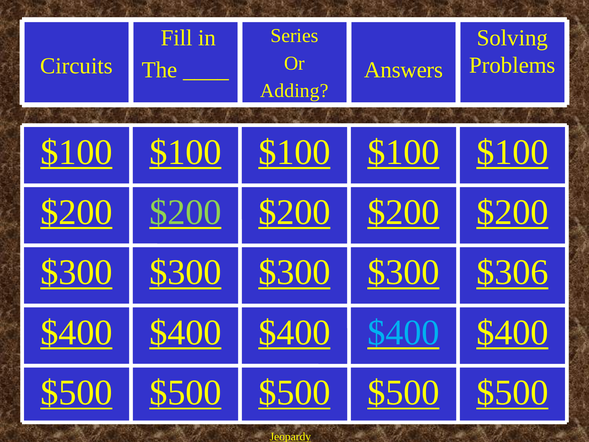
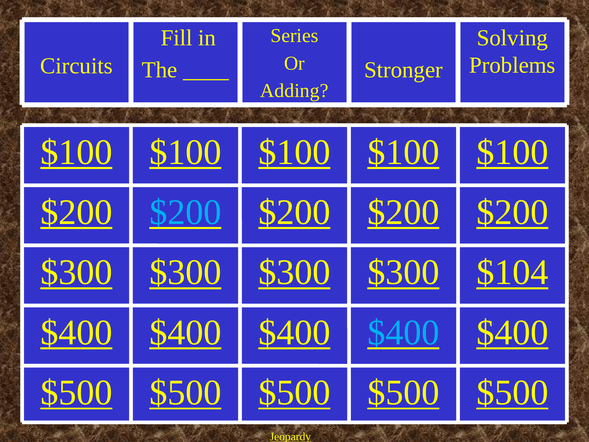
Answers: Answers -> Stronger
$200 at (185, 212) colour: light green -> light blue
$306: $306 -> $104
